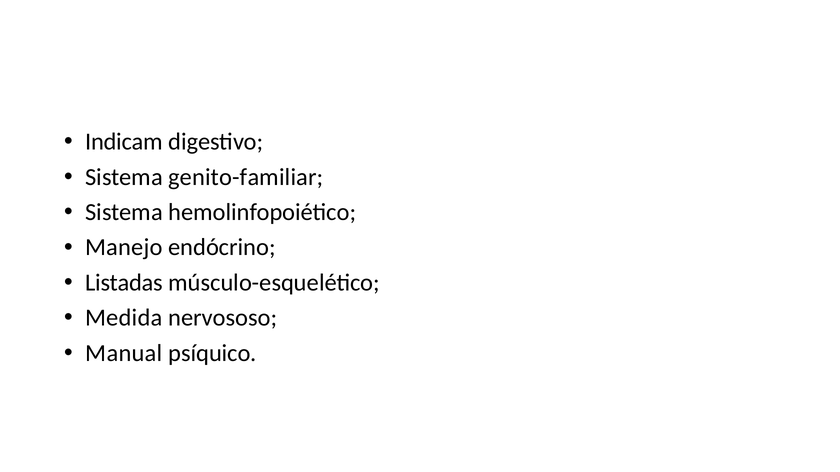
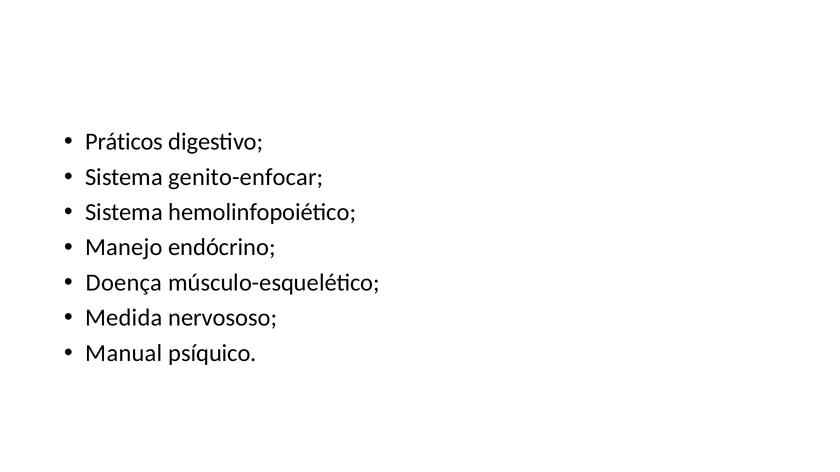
Indicam: Indicam -> Práticos
genito-familiar: genito-familiar -> genito-enfocar
Listadas: Listadas -> Doença
